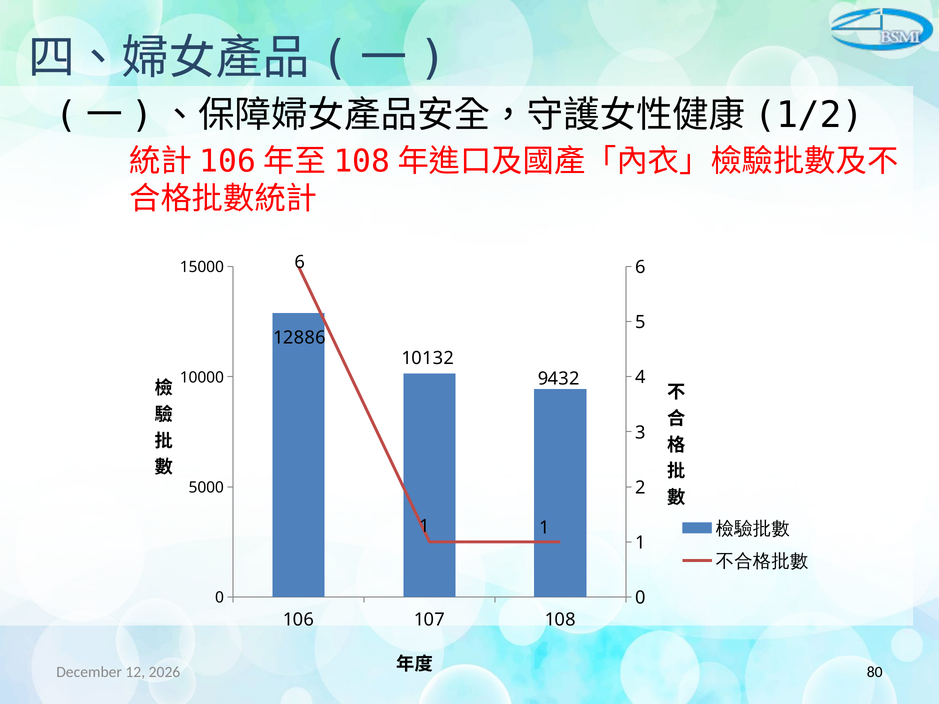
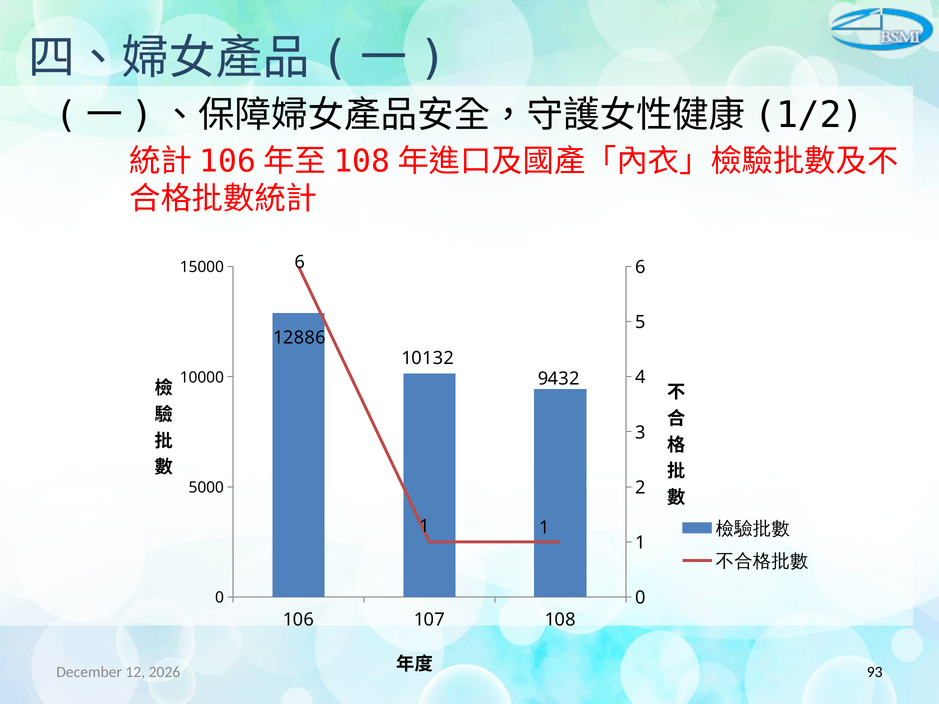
80: 80 -> 93
